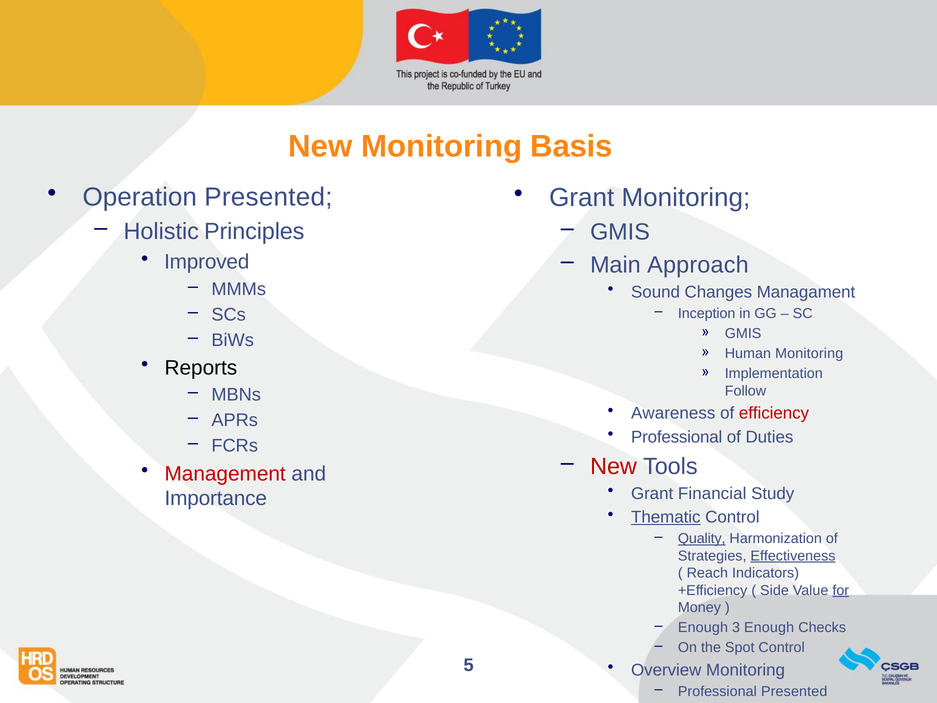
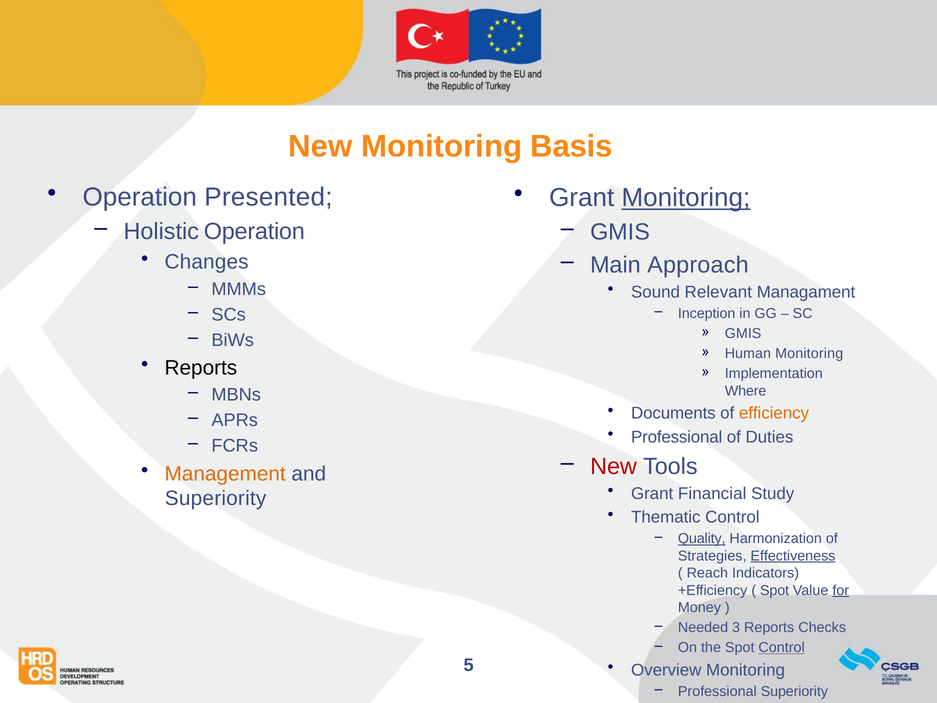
Monitoring at (686, 198) underline: none -> present
Holistic Principles: Principles -> Operation
Improved: Improved -> Changes
Changes: Changes -> Relevant
Follow: Follow -> Where
Awareness: Awareness -> Documents
efficiency colour: red -> orange
Management colour: red -> orange
Importance at (216, 498): Importance -> Superiority
Thematic underline: present -> none
Side at (774, 590): Side -> Spot
Enough at (703, 627): Enough -> Needed
3 Enough: Enough -> Reports
Control at (782, 647) underline: none -> present
Professional Presented: Presented -> Superiority
